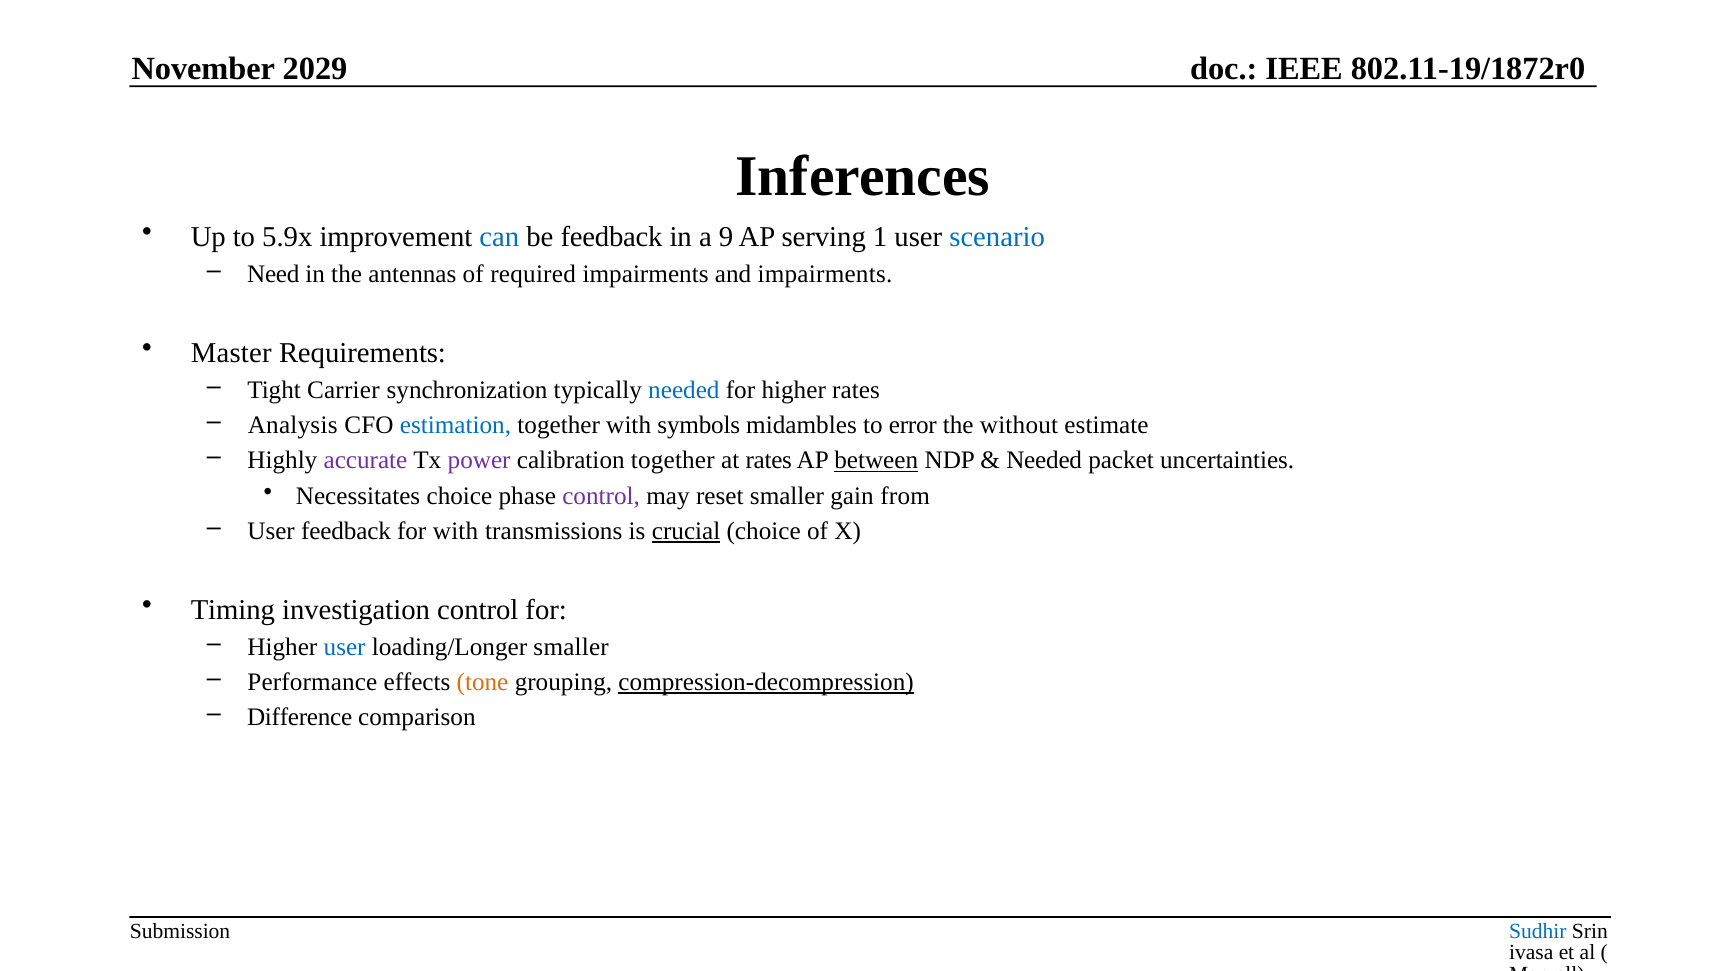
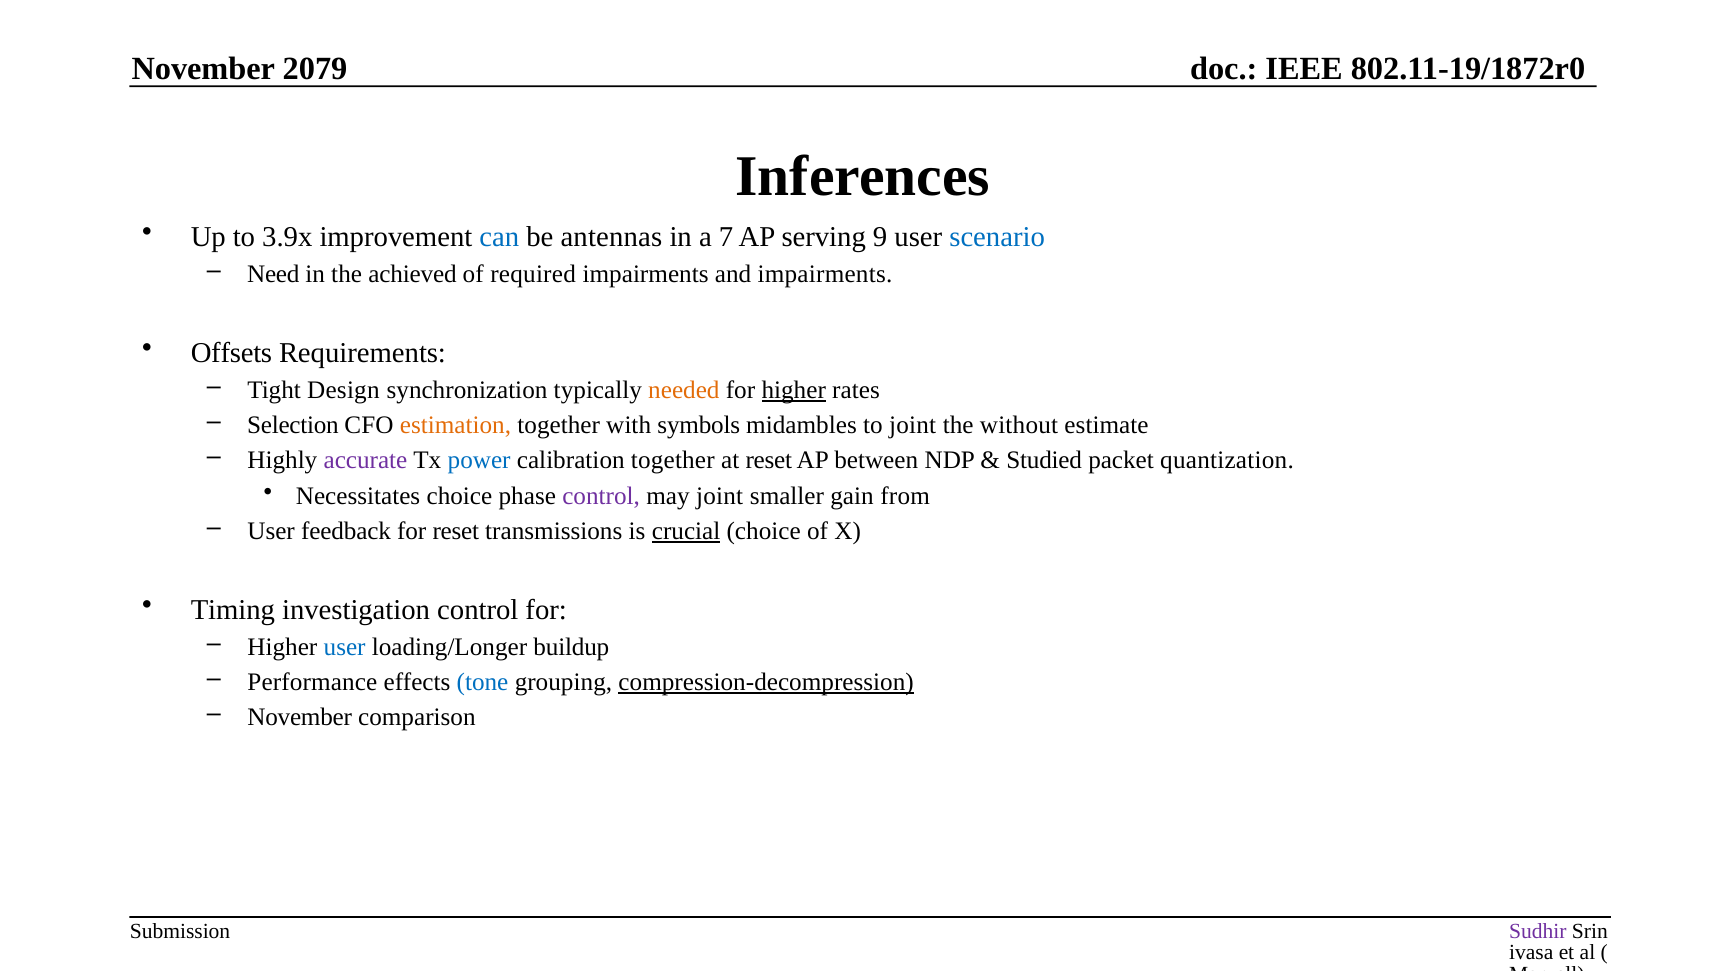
2029: 2029 -> 2079
5.9x: 5.9x -> 3.9x
be feedback: feedback -> antennas
9: 9 -> 7
1: 1 -> 9
antennas: antennas -> achieved
Master: Master -> Offsets
Carrier: Carrier -> Design
needed at (684, 390) colour: blue -> orange
higher at (794, 390) underline: none -> present
Analysis: Analysis -> Selection
estimation colour: blue -> orange
to error: error -> joint
power colour: purple -> blue
at rates: rates -> reset
between underline: present -> none
Needed at (1044, 461): Needed -> Studied
uncertainties: uncertainties -> quantization
may reset: reset -> joint
for with: with -> reset
loading/Longer smaller: smaller -> buildup
tone colour: orange -> blue
Difference at (300, 717): Difference -> November
Sudhir colour: blue -> purple
